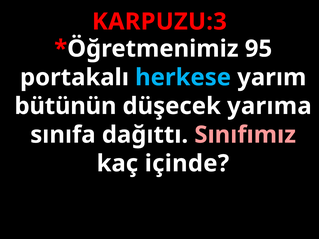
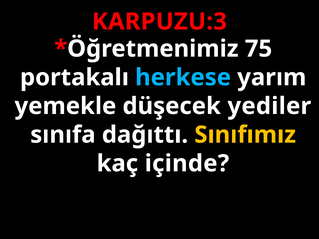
95: 95 -> 75
bütünün: bütünün -> yemekle
yarıma: yarıma -> yediler
Sınıfımız colour: pink -> yellow
